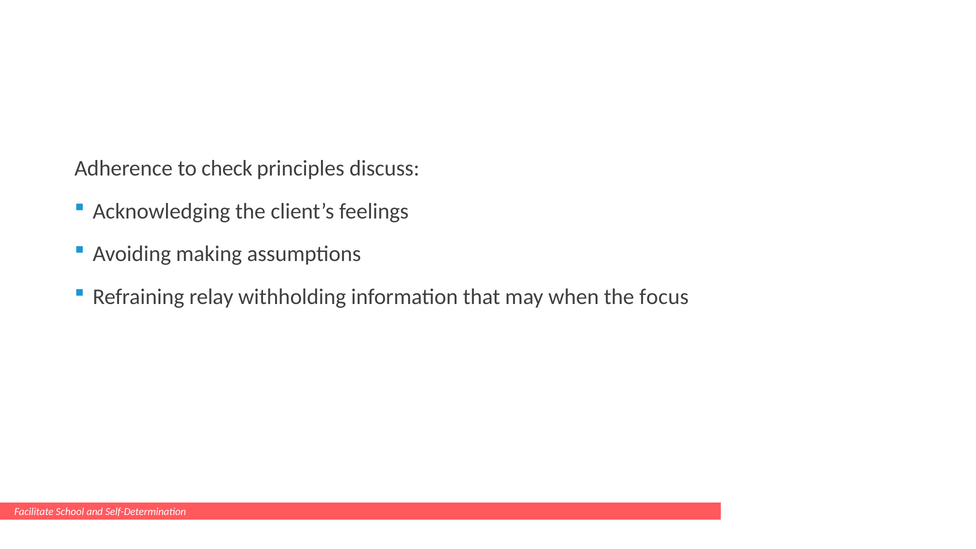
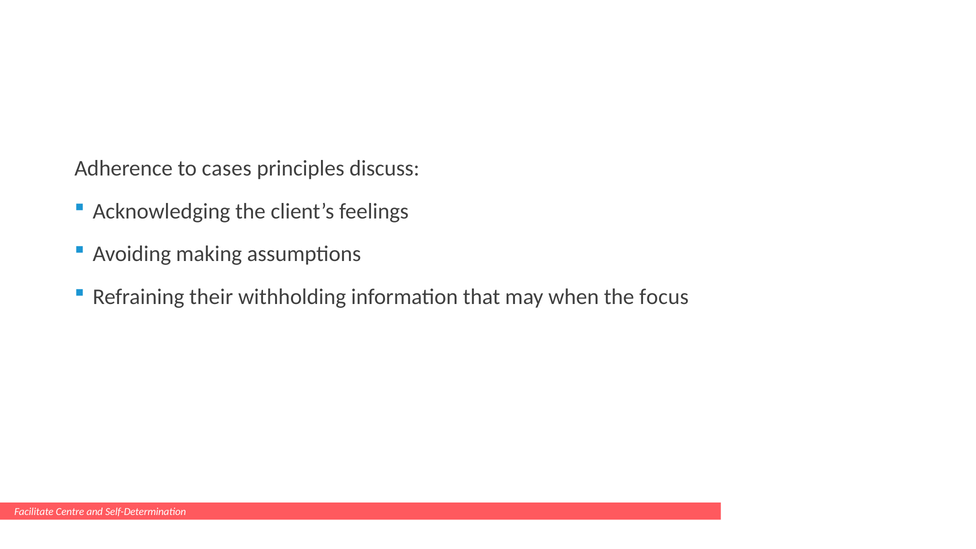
check: check -> cases
relay: relay -> their
School: School -> Centre
